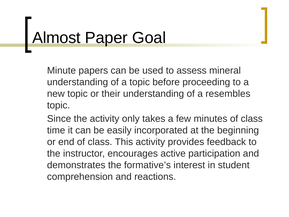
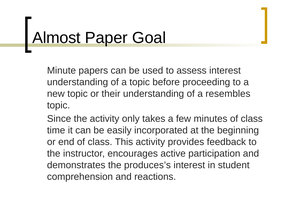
assess mineral: mineral -> interest
formative’s: formative’s -> produces’s
